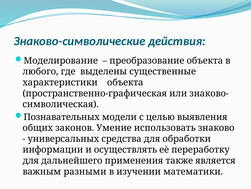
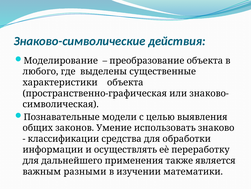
Познавательных: Познавательных -> Познавательные
универсальных: универсальных -> классификации
